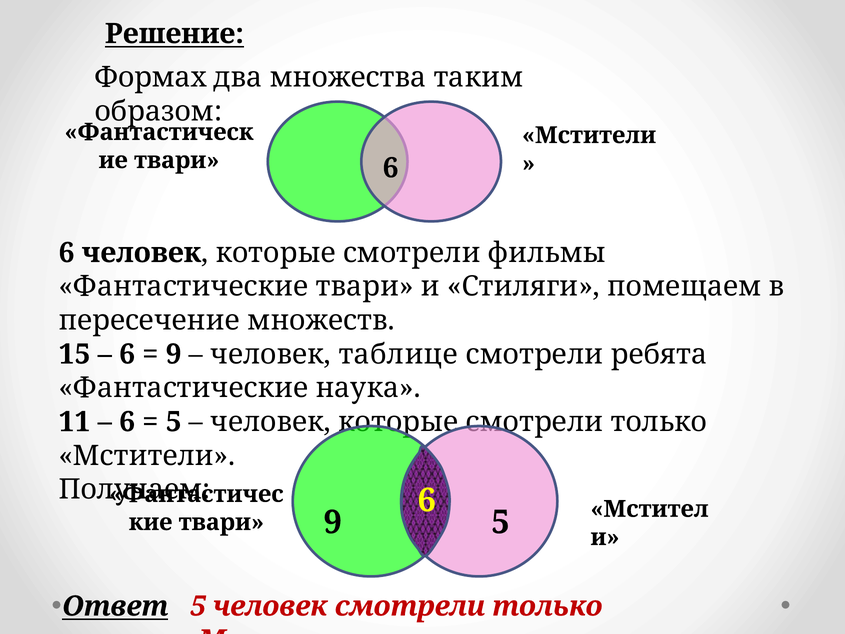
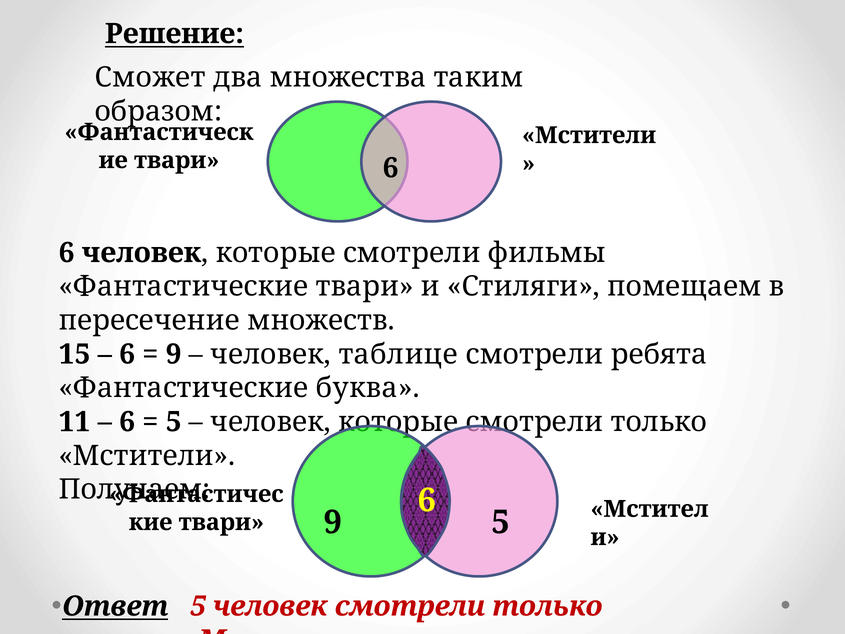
Формах: Формах -> Сможет
наука: наука -> буква
